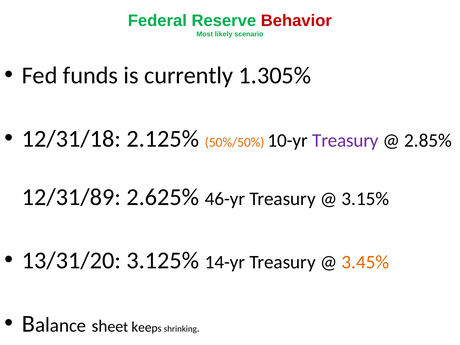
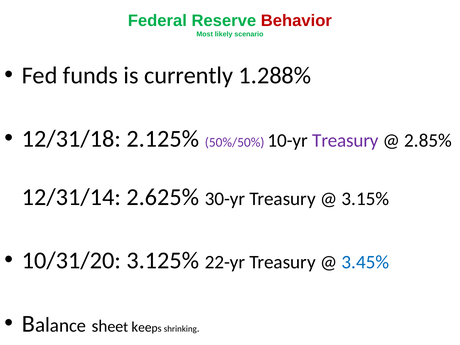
1.305%: 1.305% -> 1.288%
50%/50% colour: orange -> purple
12/31/89: 12/31/89 -> 12/31/14
46-yr: 46-yr -> 30-yr
13/31/20: 13/31/20 -> 10/31/20
14-yr: 14-yr -> 22-yr
3.45% colour: orange -> blue
